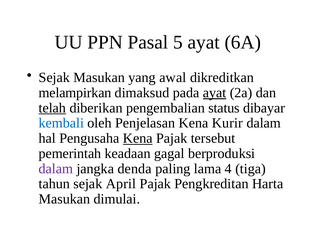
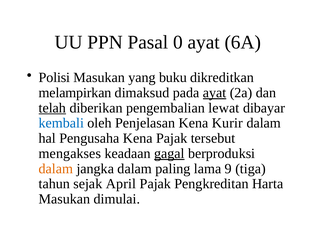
5: 5 -> 0
Sejak at (54, 78): Sejak -> Polisi
awal: awal -> buku
status: status -> lewat
Kena at (138, 138) underline: present -> none
pemerintah: pemerintah -> mengakses
gagal underline: none -> present
dalam at (56, 169) colour: purple -> orange
jangka denda: denda -> dalam
4: 4 -> 9
